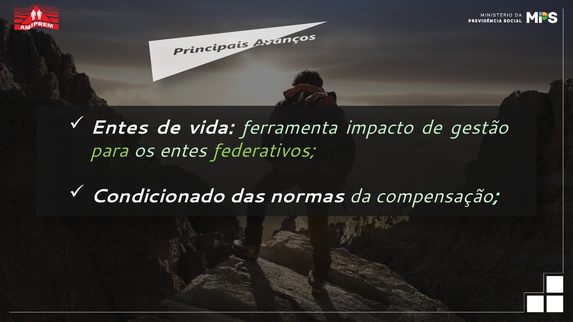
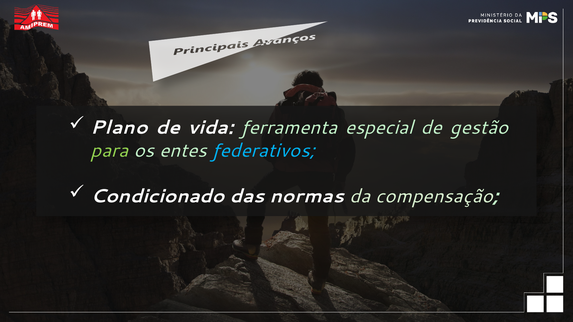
Entes at (119, 128): Entes -> Plano
impacto: impacto -> especial
federativos colour: light green -> light blue
